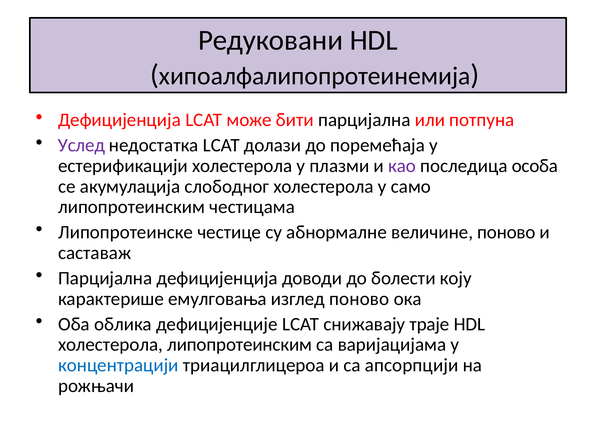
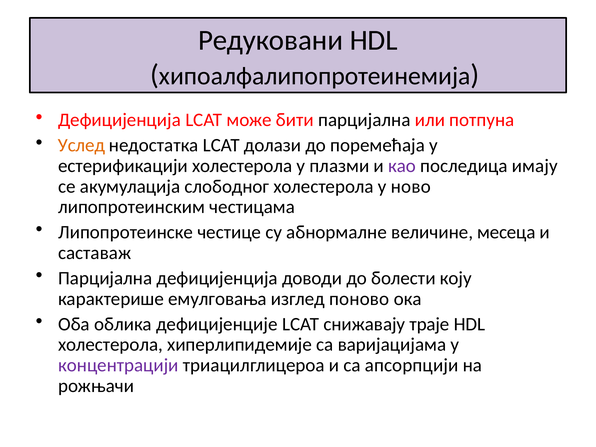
Услед colour: purple -> orange
особа: особа -> имају
само: само -> ново
величине поново: поново -> месеца
холестерола липопротеинским: липопротеинским -> хиперлипидемије
концентрацији colour: blue -> purple
